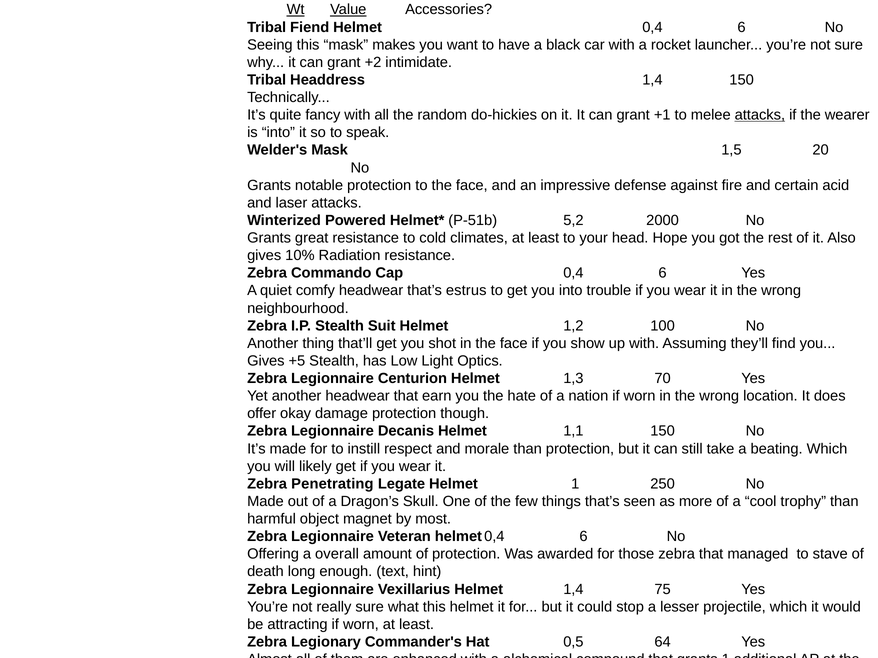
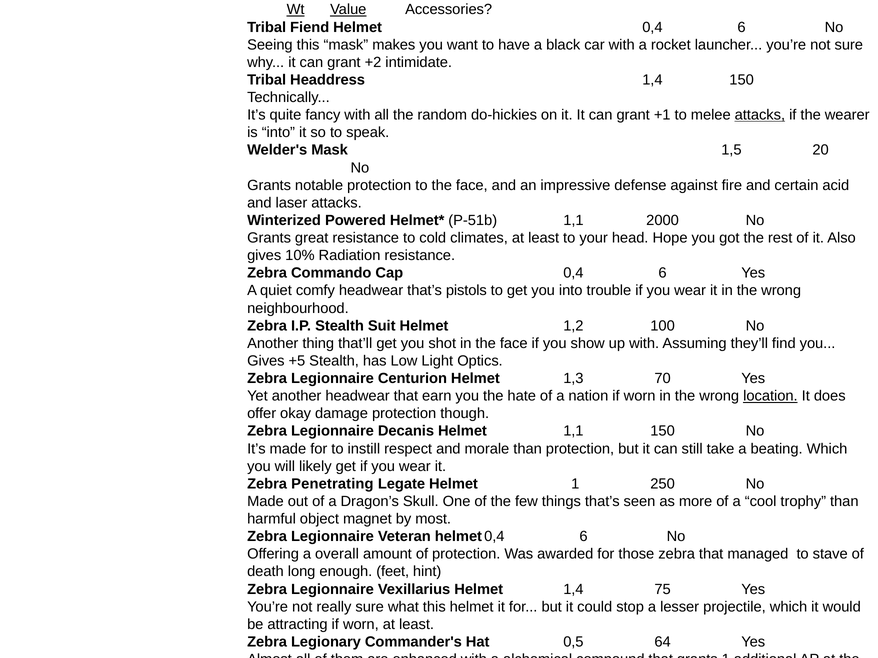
P-51b 5,2: 5,2 -> 1,1
estrus: estrus -> pistols
location underline: none -> present
text: text -> feet
